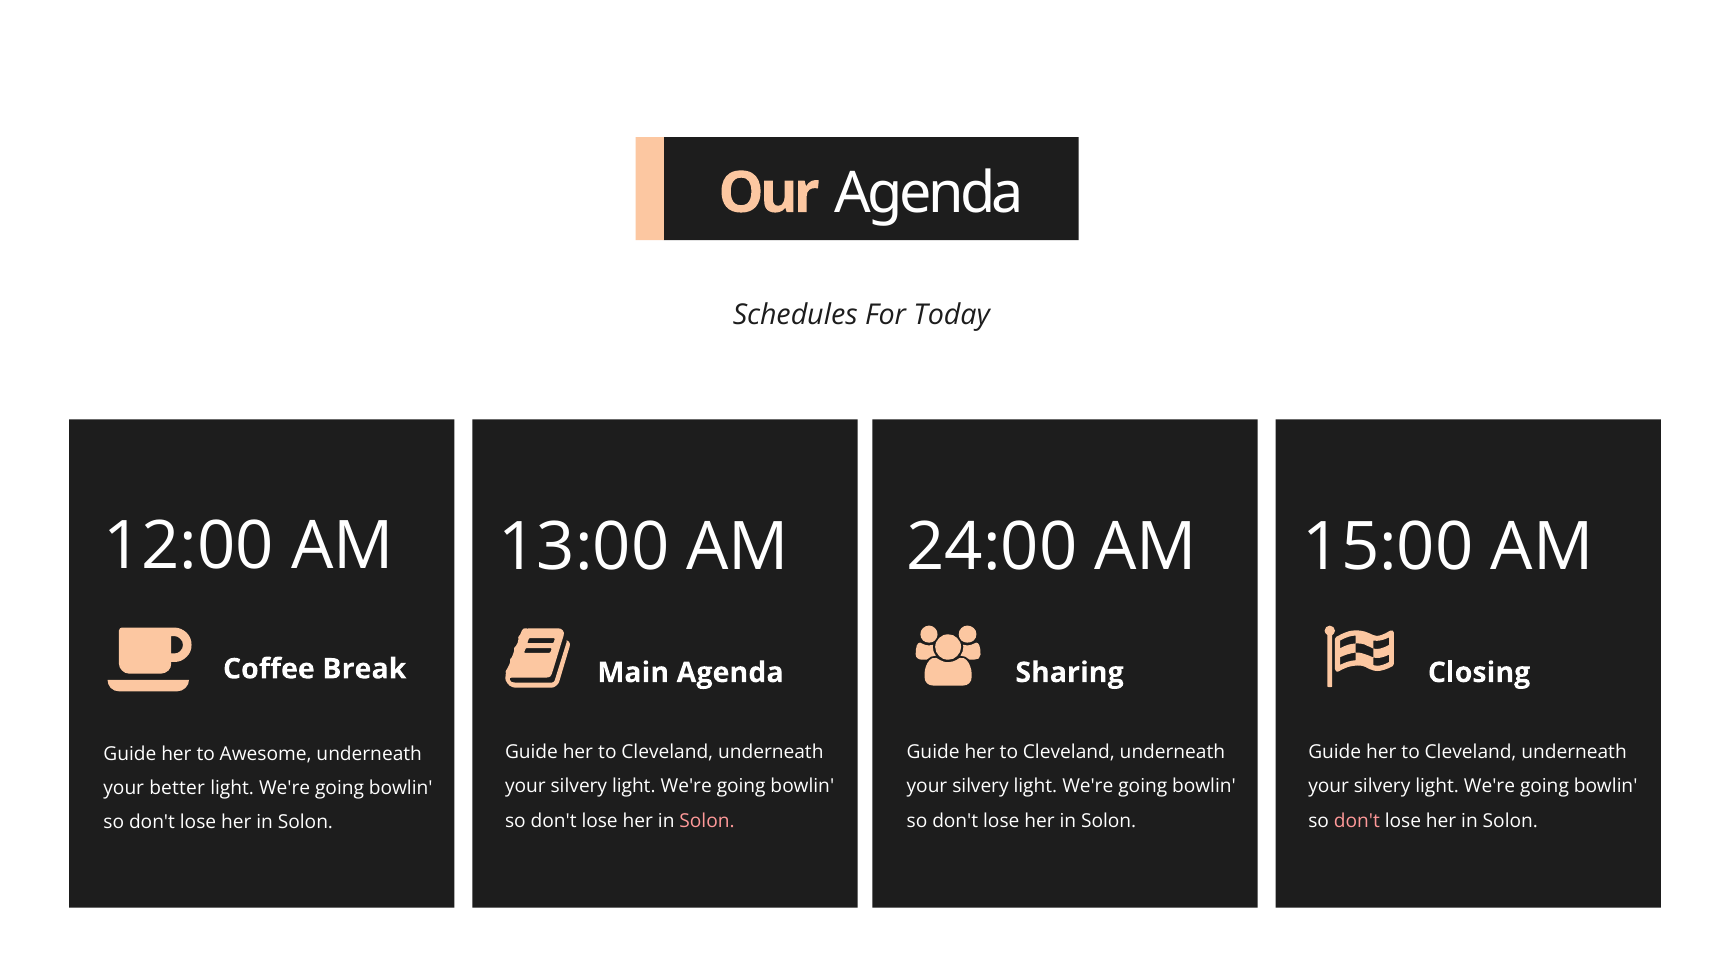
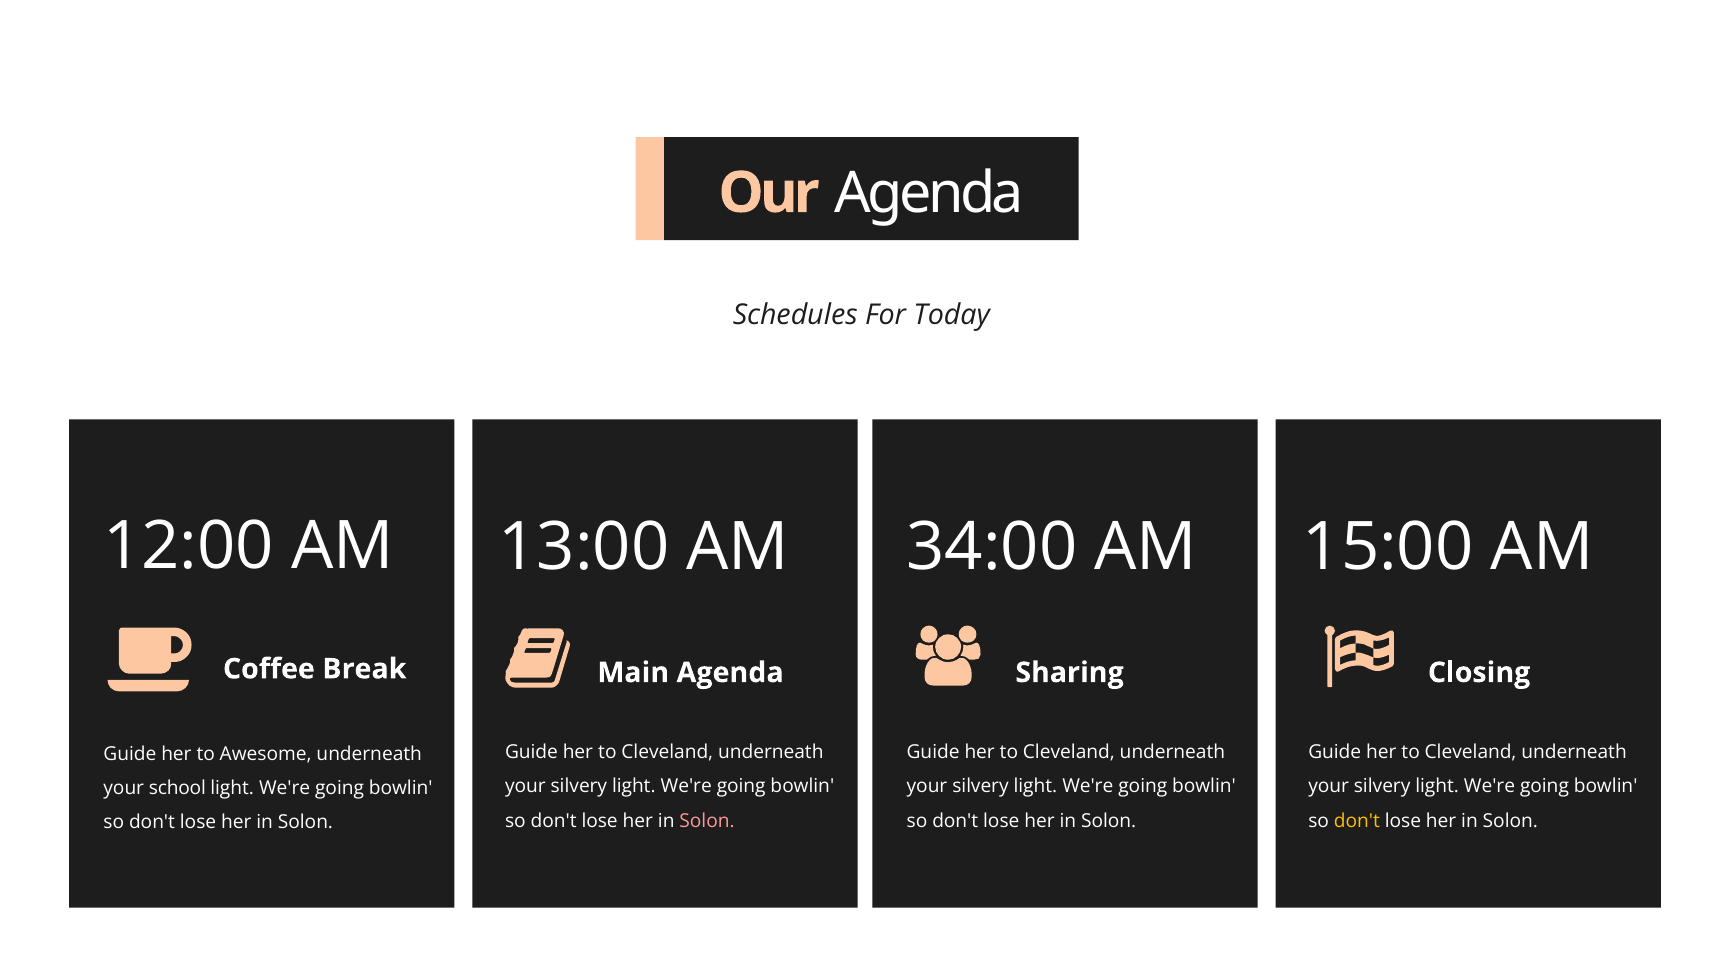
24:00: 24:00 -> 34:00
better: better -> school
don't at (1357, 821) colour: pink -> yellow
